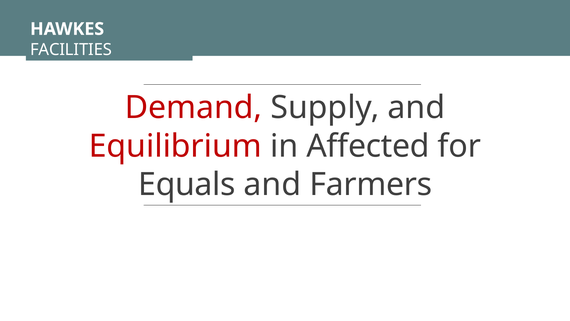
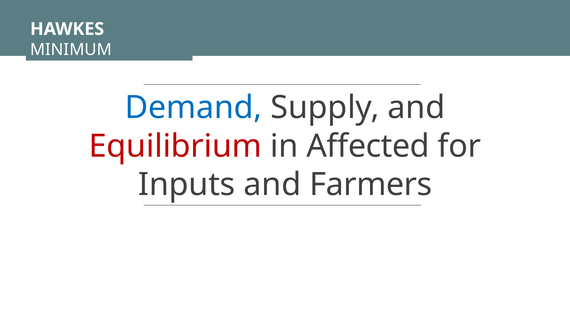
FACILITIES: FACILITIES -> MINIMUM
Demand colour: red -> blue
Equals: Equals -> Inputs
